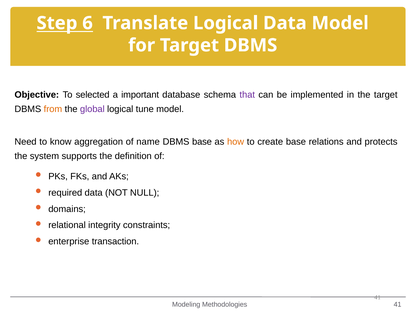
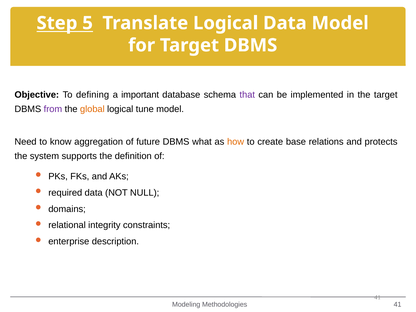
6: 6 -> 5
selected: selected -> defining
from colour: orange -> purple
global colour: purple -> orange
name: name -> future
DBMS base: base -> what
transaction: transaction -> description
